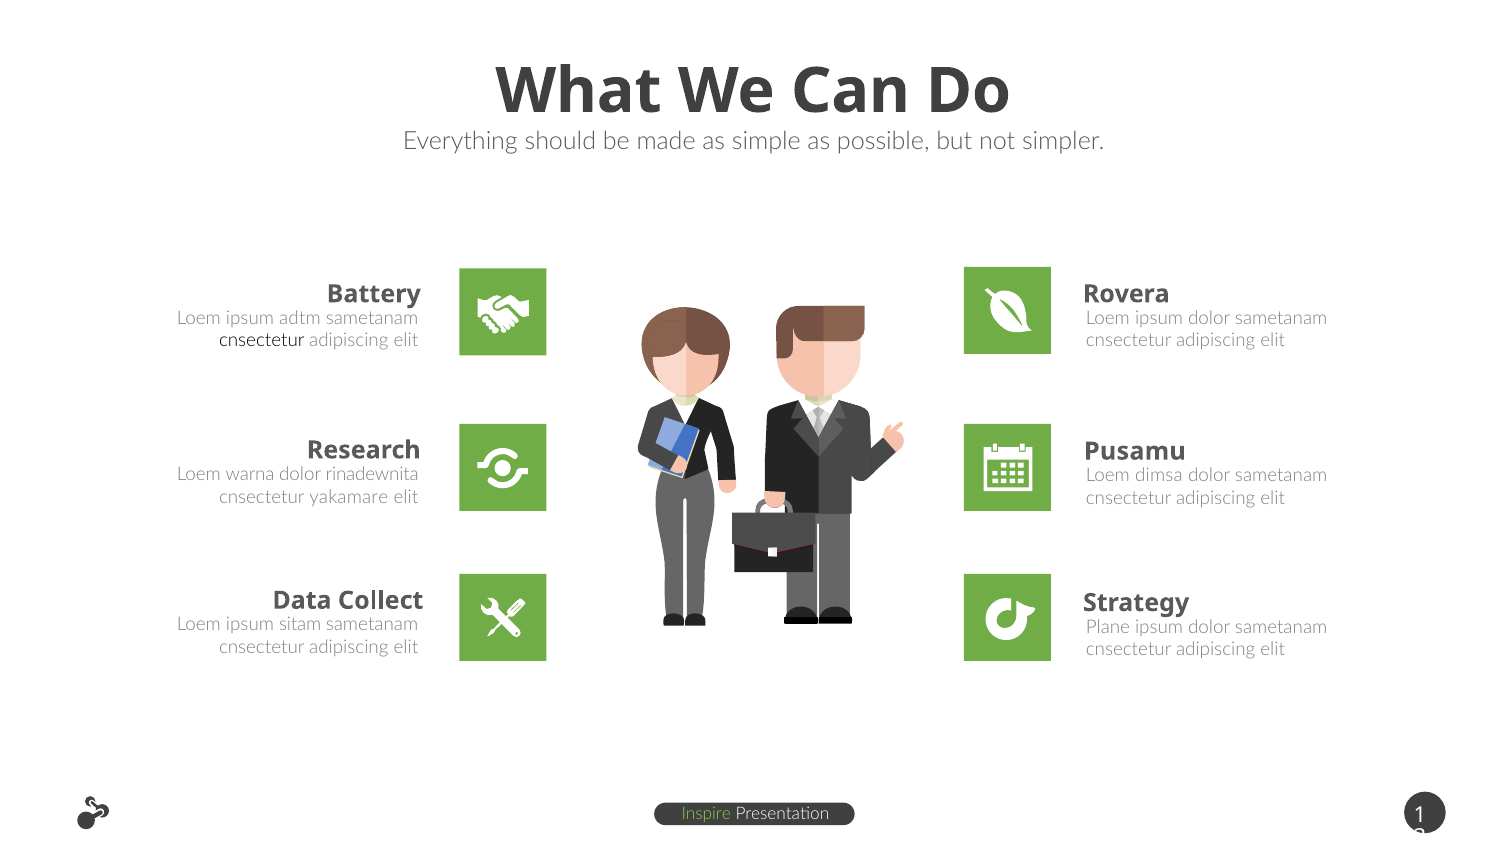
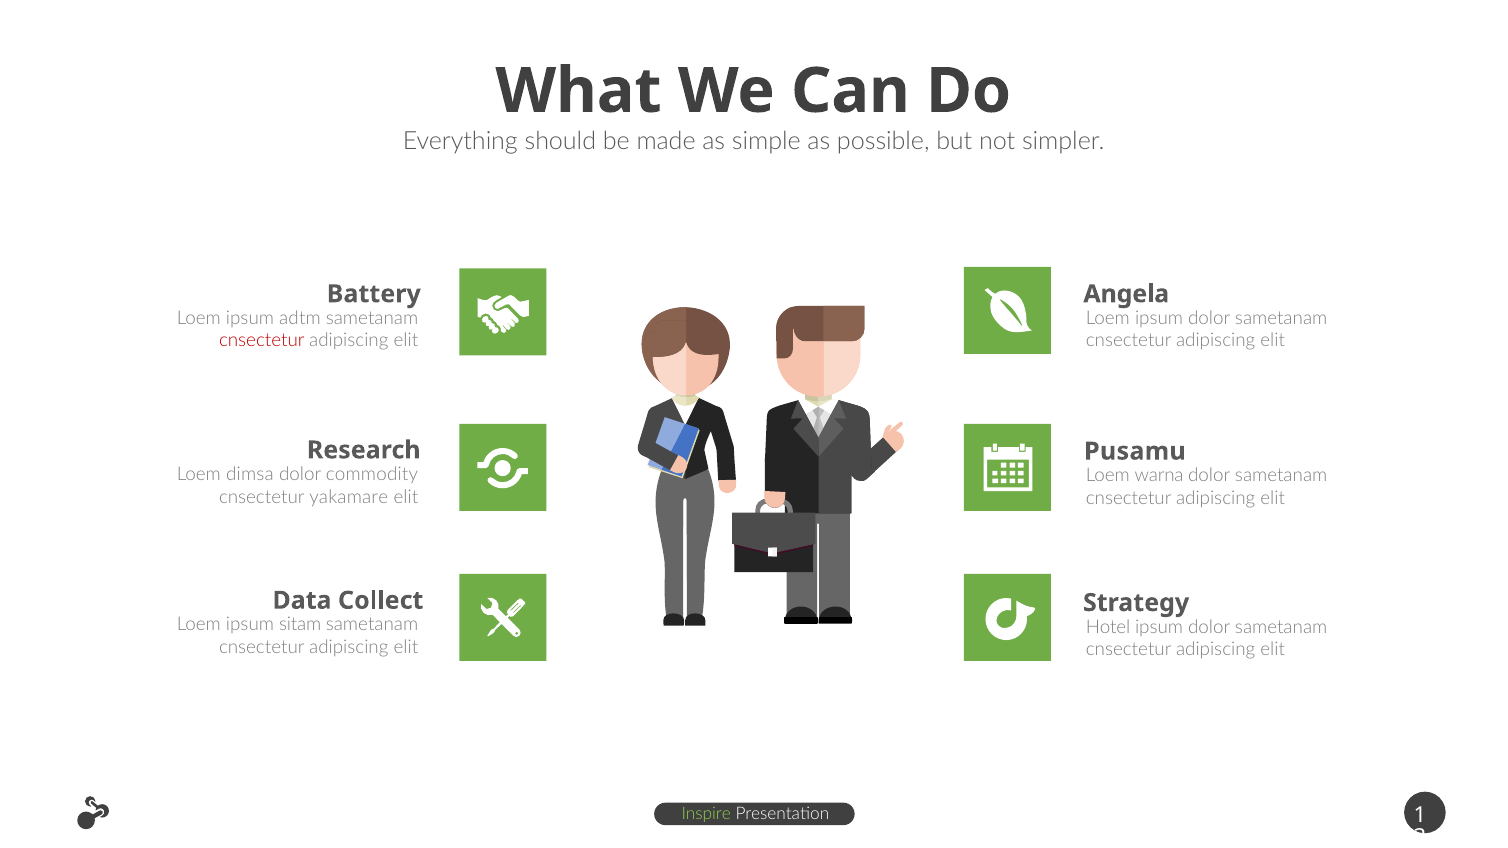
Rovera: Rovera -> Angela
cnsectetur at (262, 341) colour: black -> red
warna: warna -> dimsa
rinadewnita: rinadewnita -> commodity
dimsa: dimsa -> warna
Plane: Plane -> Hotel
